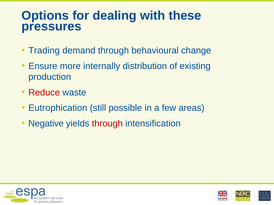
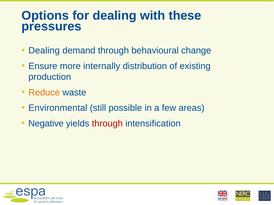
Trading at (44, 51): Trading -> Dealing
Reduce colour: red -> orange
Eutrophication: Eutrophication -> Environmental
